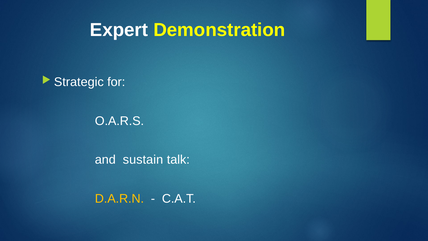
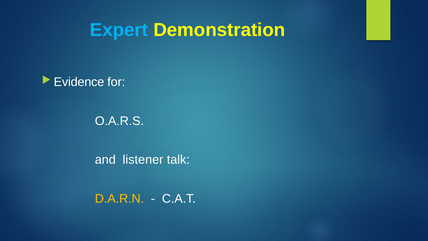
Expert colour: white -> light blue
Strategic: Strategic -> Evidence
sustain: sustain -> listener
